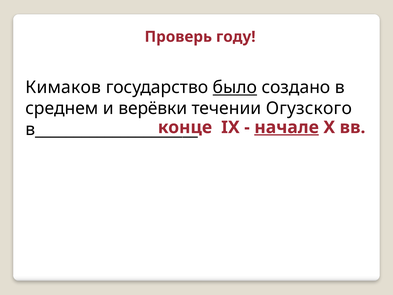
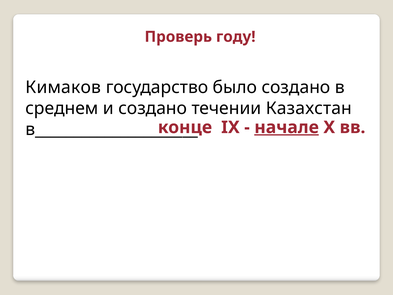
было underline: present -> none
и верёвки: верёвки -> создано
Огузского: Огузского -> Казахстан
